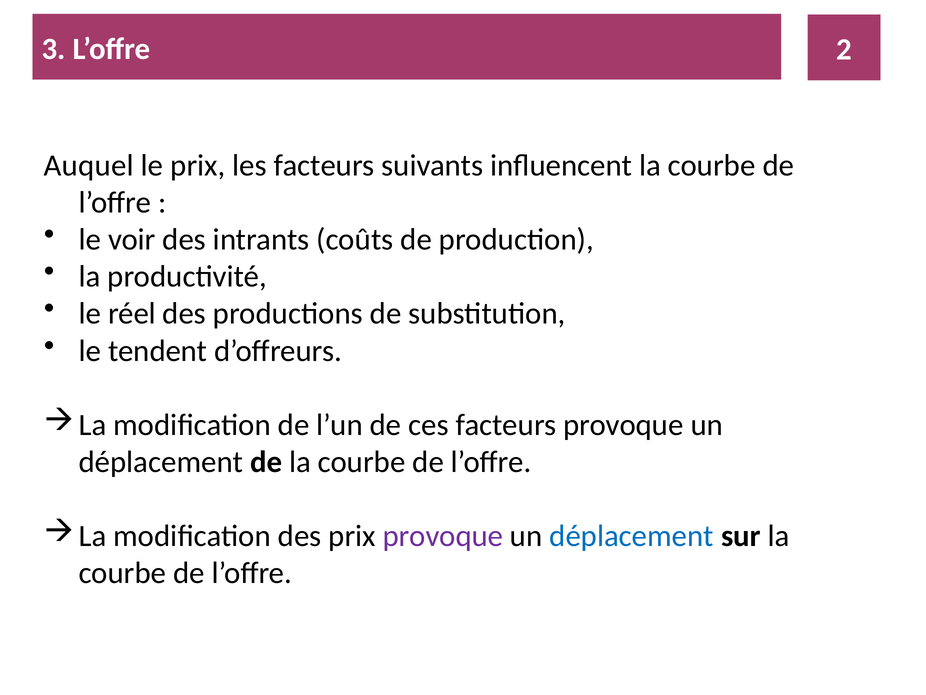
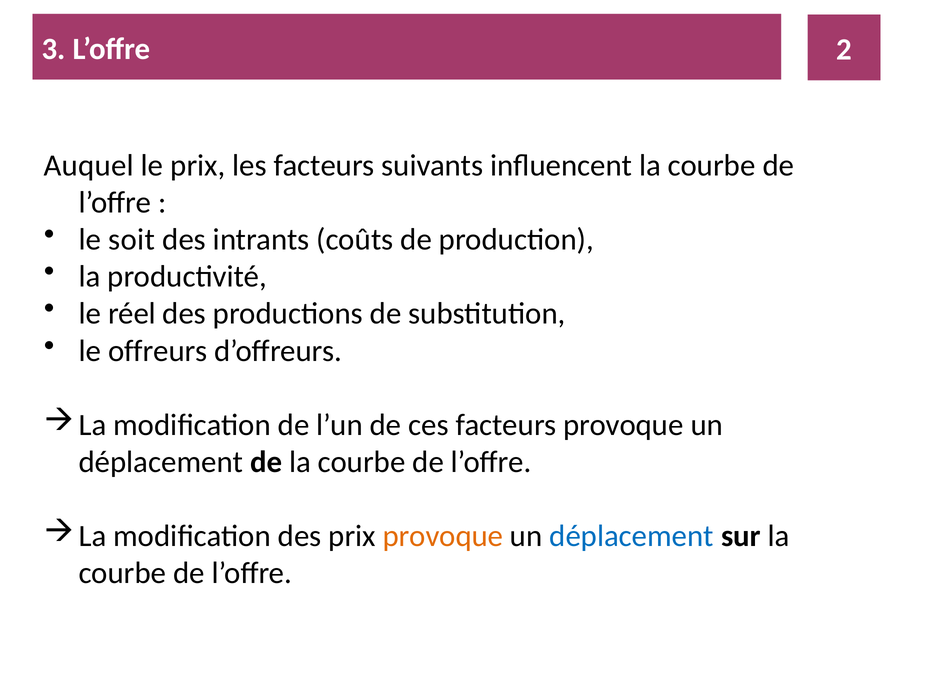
voir: voir -> soit
tendent: tendent -> offreurs
provoque at (443, 536) colour: purple -> orange
